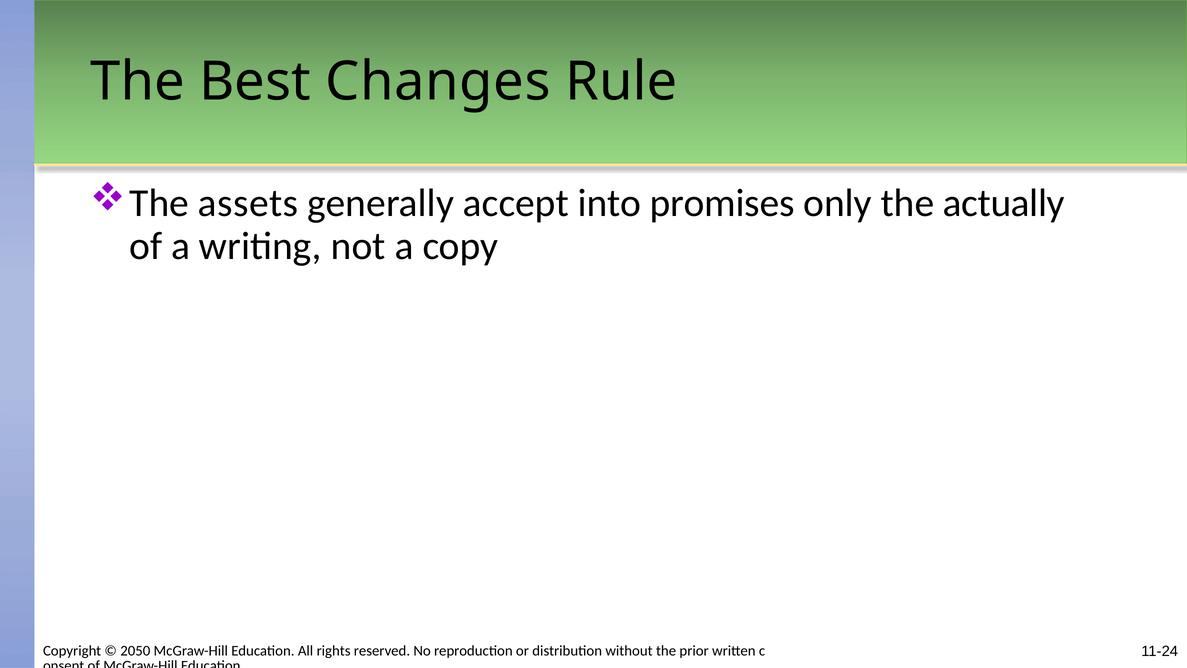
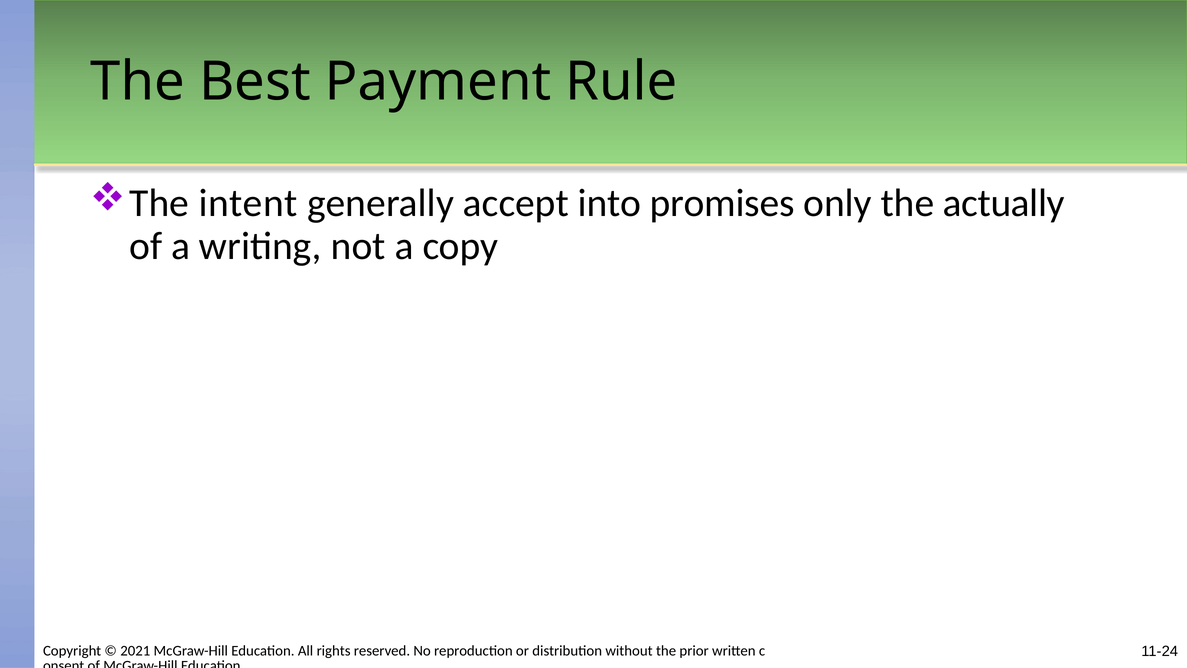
Changes: Changes -> Payment
assets: assets -> intent
2050: 2050 -> 2021
